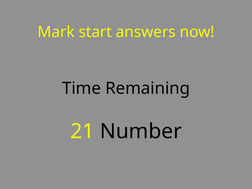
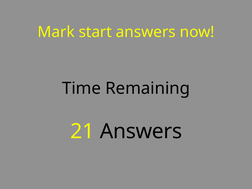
21 Number: Number -> Answers
